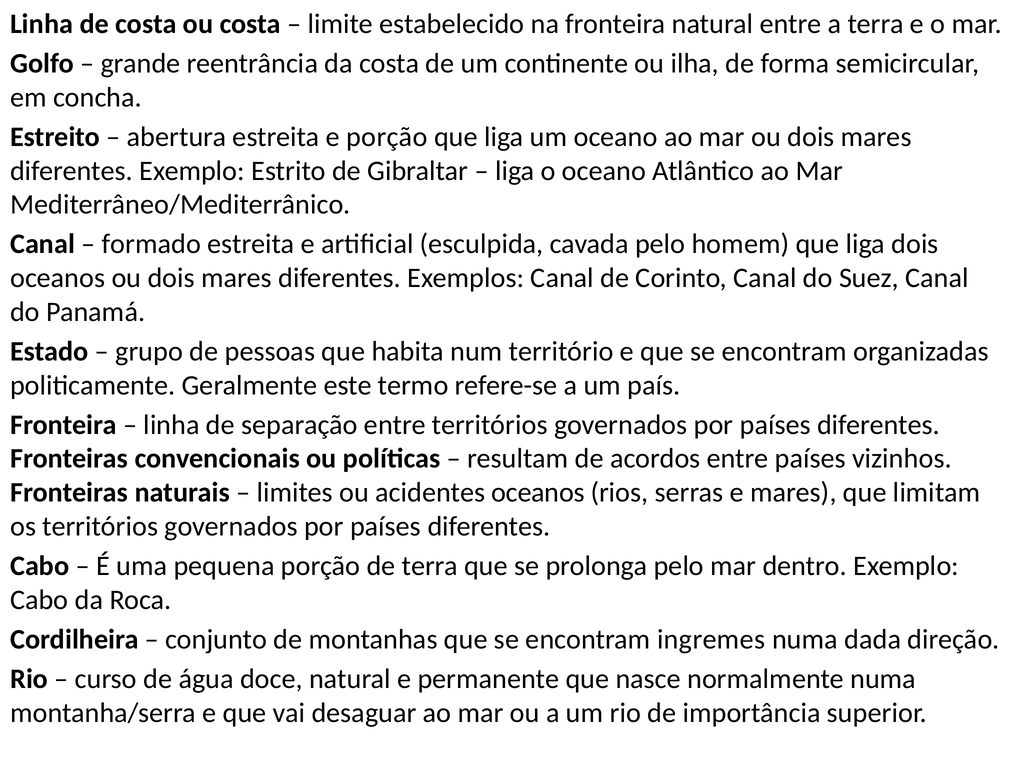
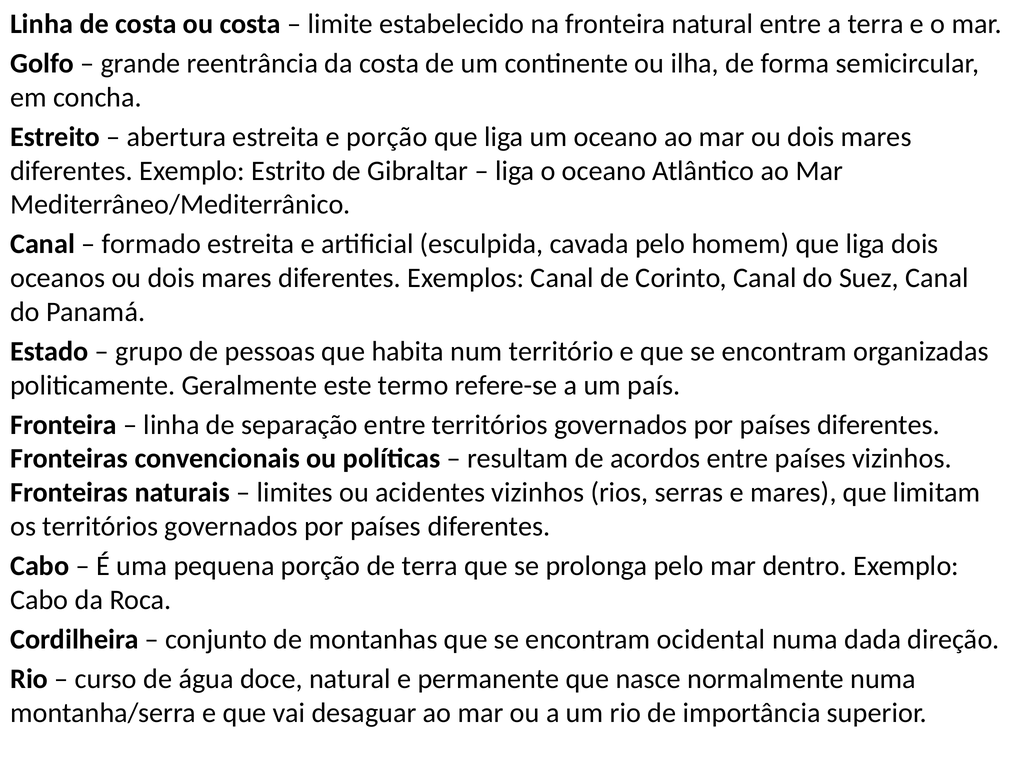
acidentes oceanos: oceanos -> vizinhos
ingremes: ingremes -> ocidental
